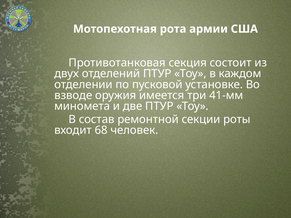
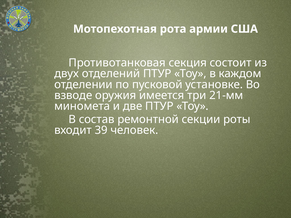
41-мм: 41-мм -> 21-мм
68: 68 -> 39
